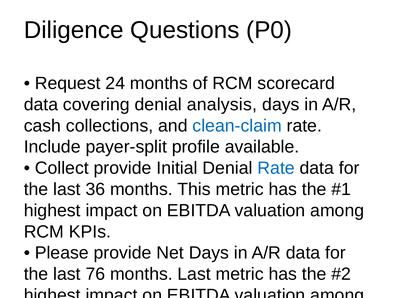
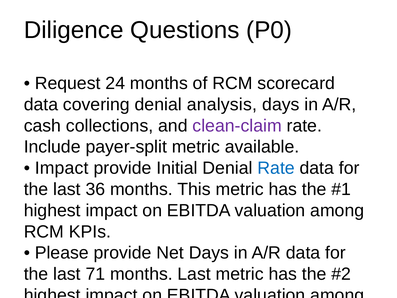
clean-claim colour: blue -> purple
payer-split profile: profile -> metric
Collect at (62, 168): Collect -> Impact
76: 76 -> 71
